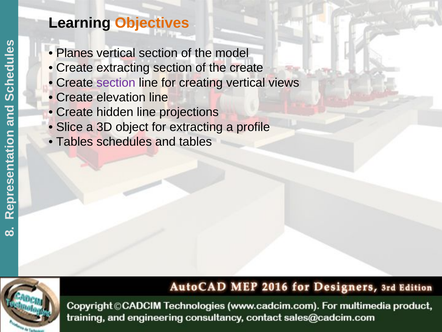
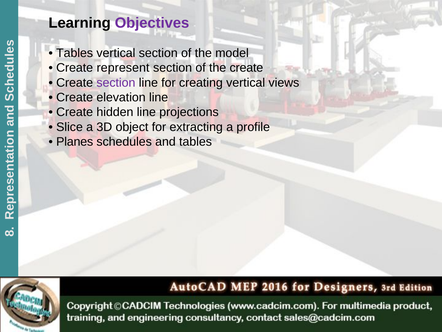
Objectives colour: orange -> purple
Planes at (75, 53): Planes -> Tables
Create extracting: extracting -> represent
Tables at (75, 142): Tables -> Planes
